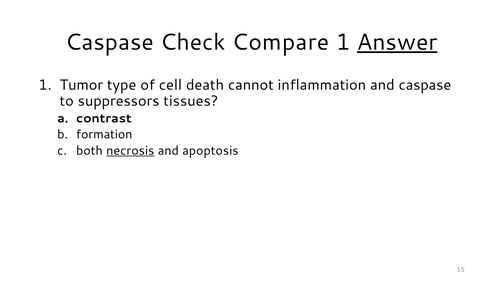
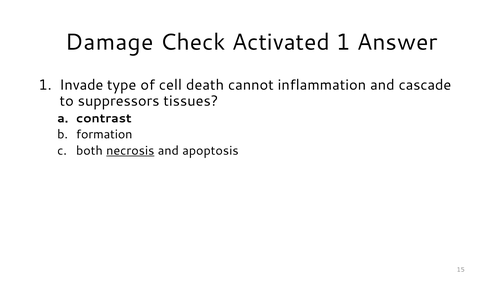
Caspase at (109, 42): Caspase -> Damage
Compare: Compare -> Activated
Answer underline: present -> none
Tumor: Tumor -> Invade
and caspase: caspase -> cascade
